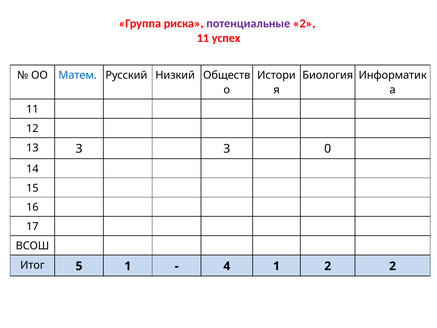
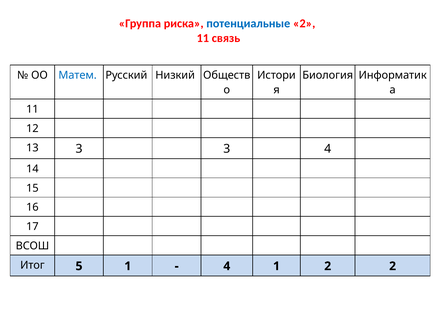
потенциальные colour: purple -> blue
успех: успех -> связь
3 0: 0 -> 4
